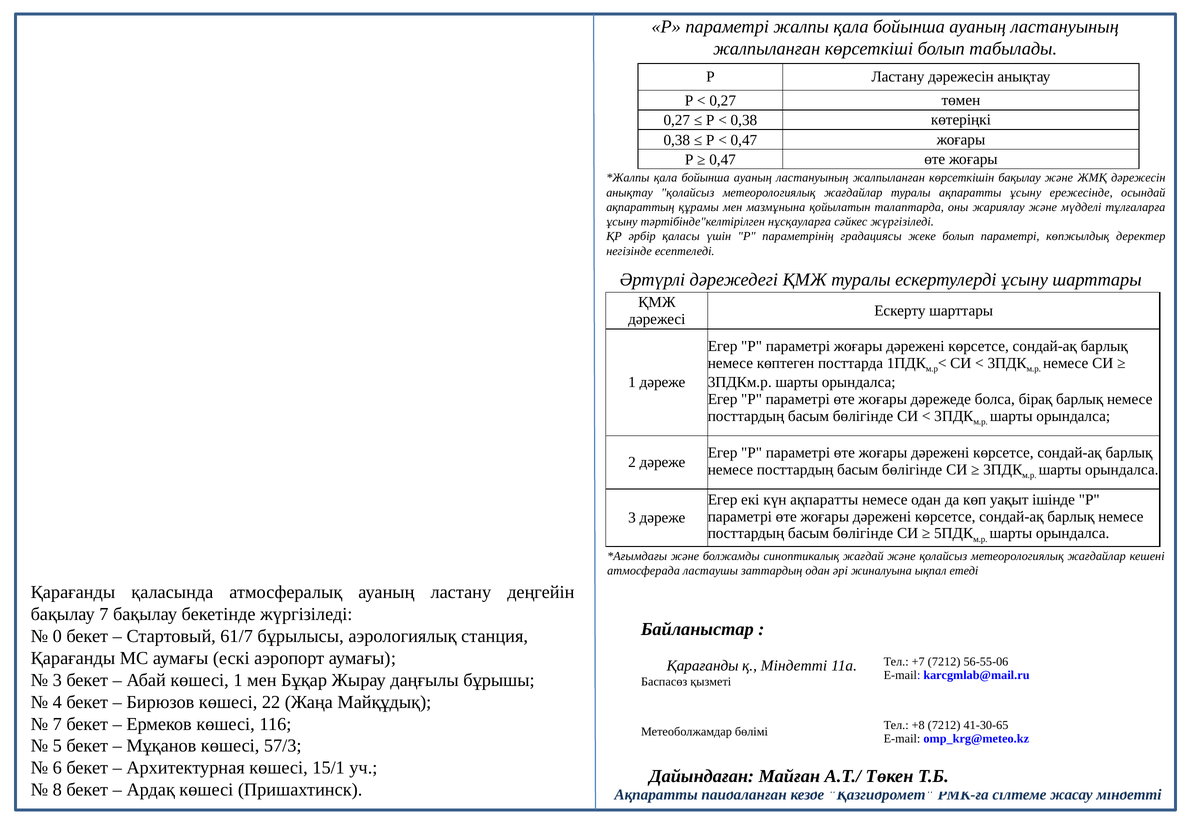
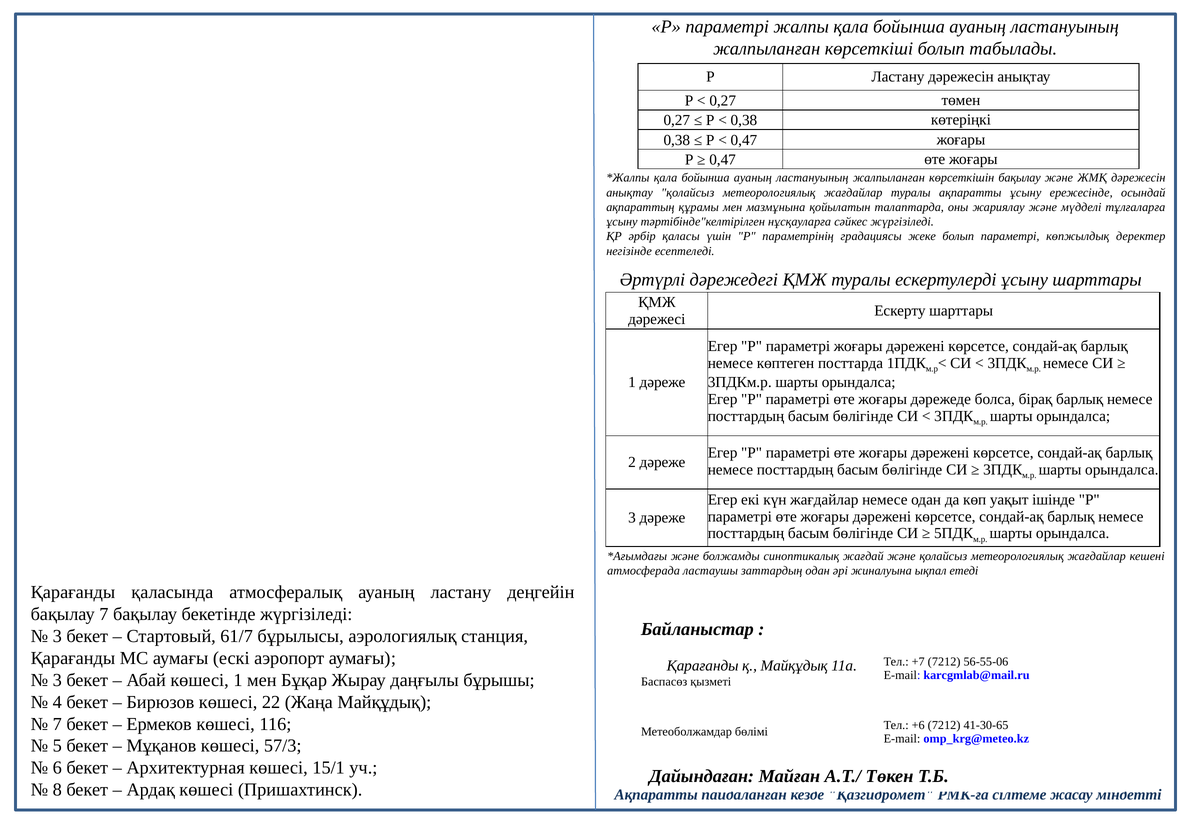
күн ақпаратты: ақпаратты -> жағдайлар
0 at (57, 636): 0 -> 3
қ Міндетті: Міндетті -> Майқұдық
+8: +8 -> +6
